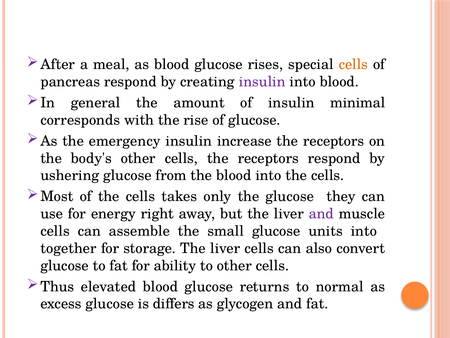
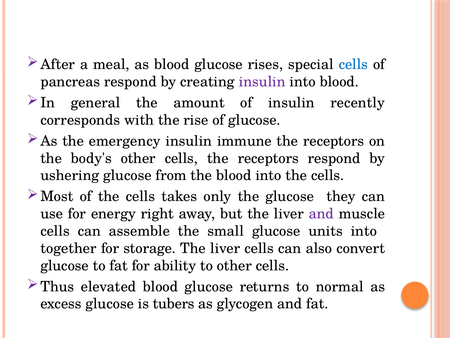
cells at (353, 64) colour: orange -> blue
minimal: minimal -> recently
increase: increase -> immune
differs: differs -> tubers
